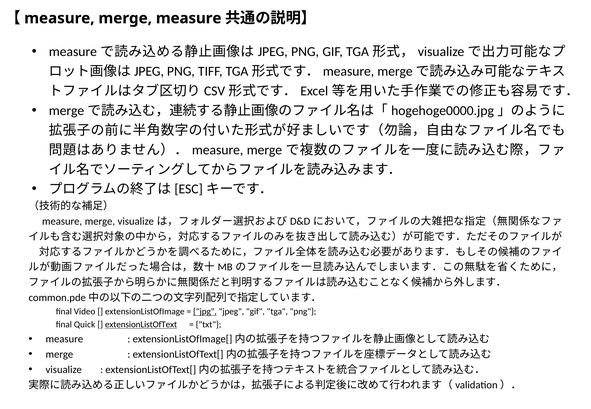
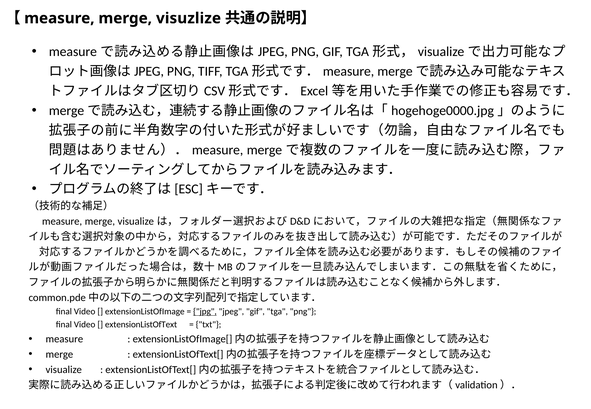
merge measure: measure -> visuzlize
Quick at (85, 325): Quick -> Video
extensionListOfText underline: present -> none
